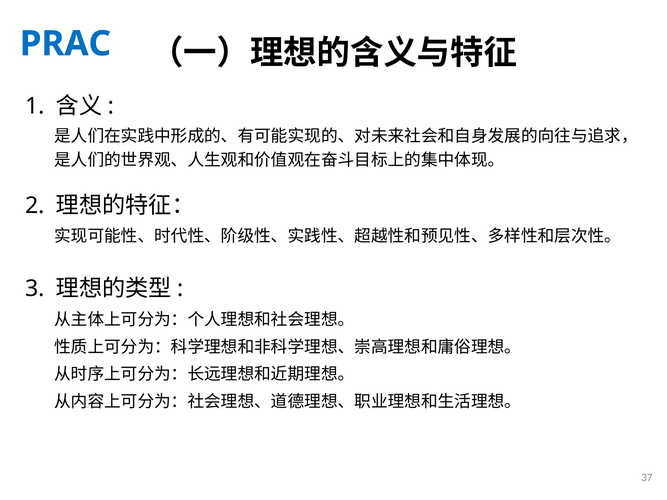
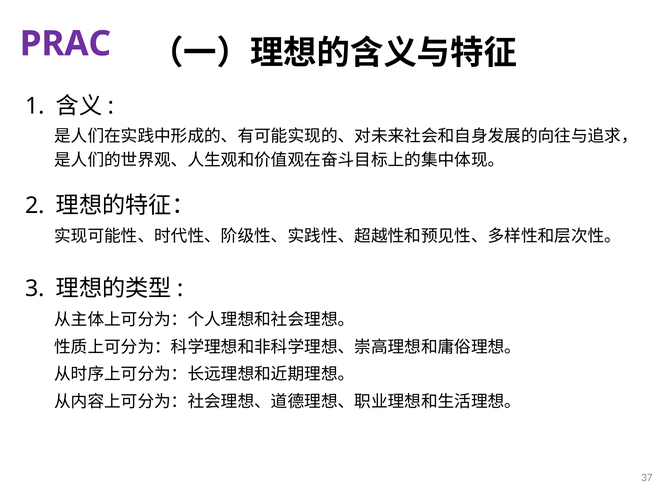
PRAC colour: blue -> purple
